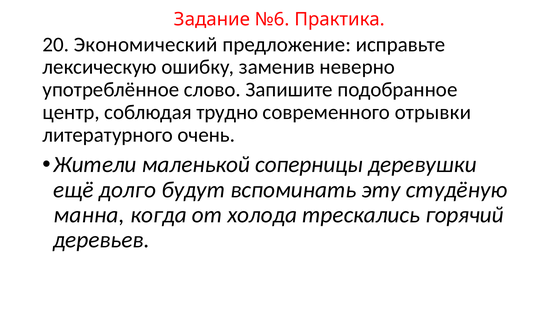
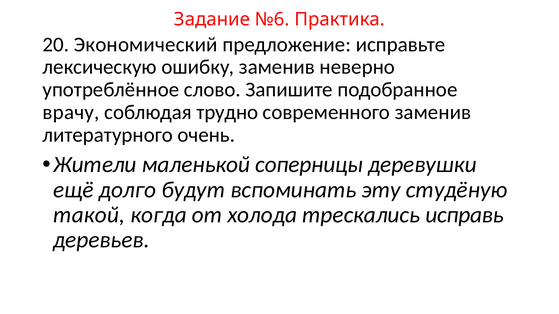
центр: центр -> врачу
современного отрывки: отрывки -> заменив
манна: манна -> такой
горячий: горячий -> исправь
